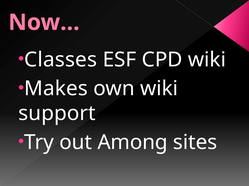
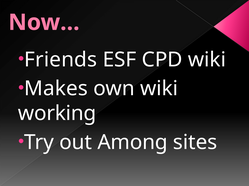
Classes: Classes -> Friends
support: support -> working
